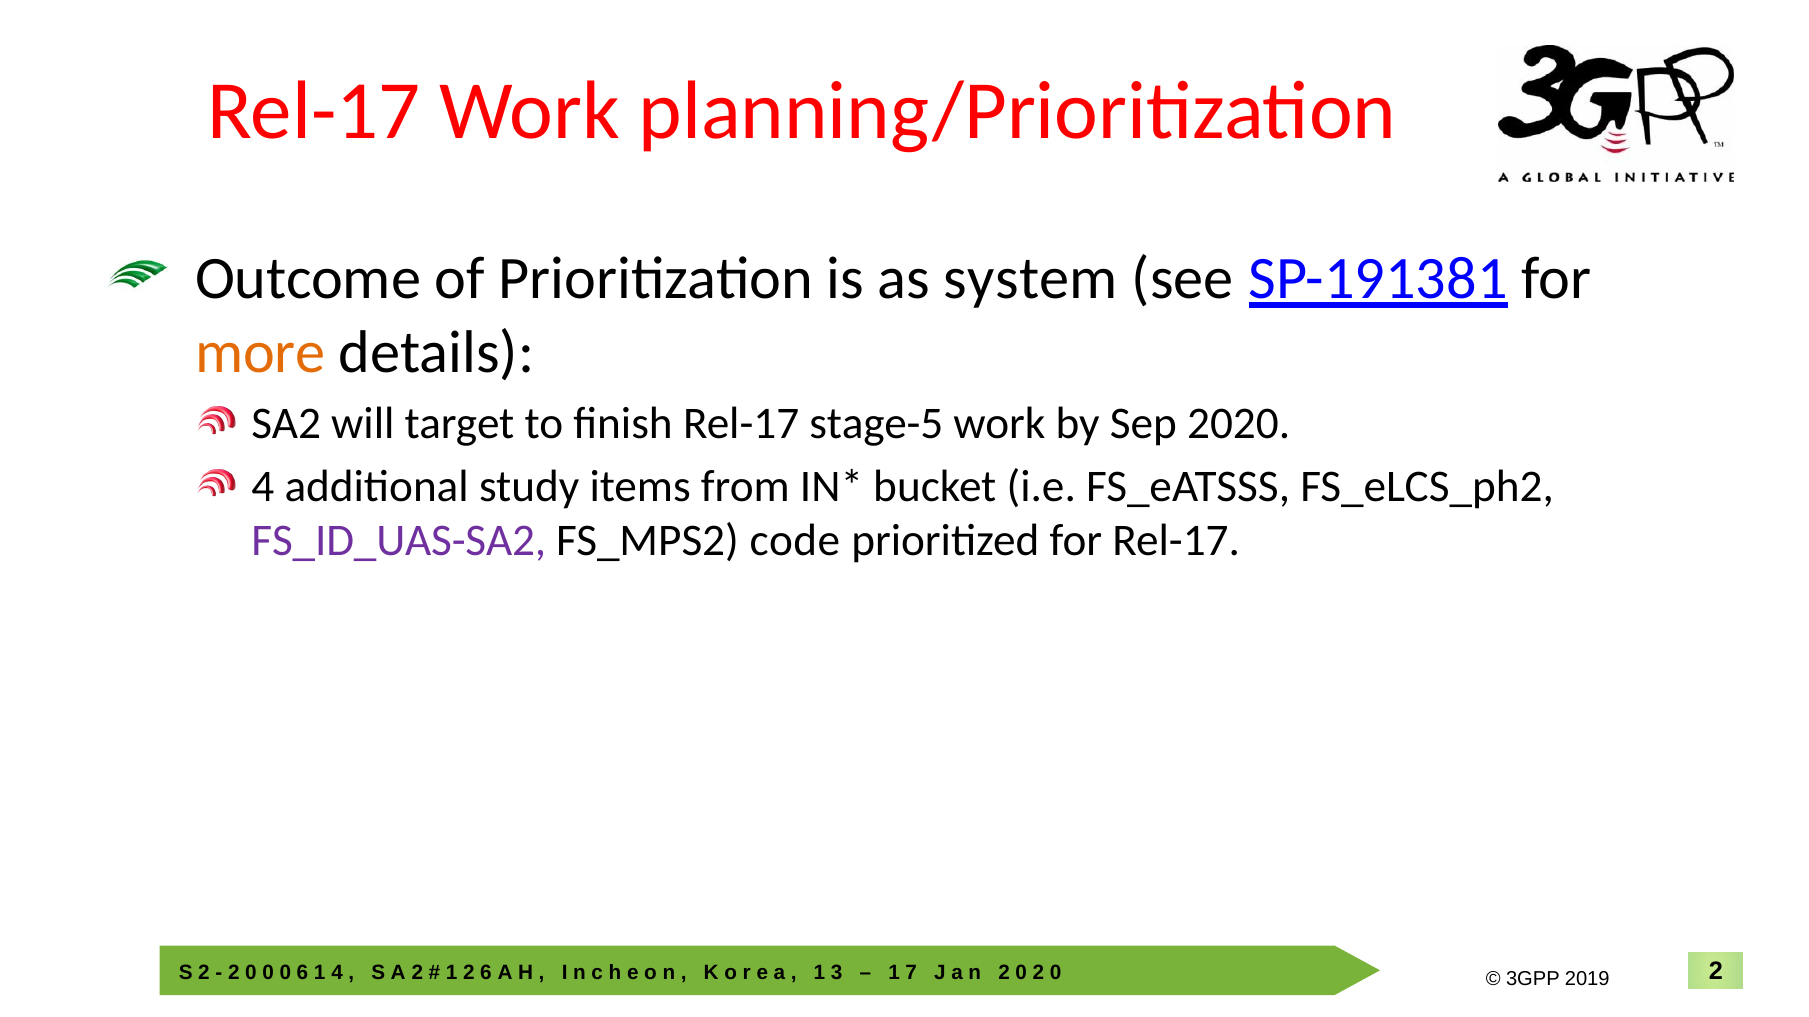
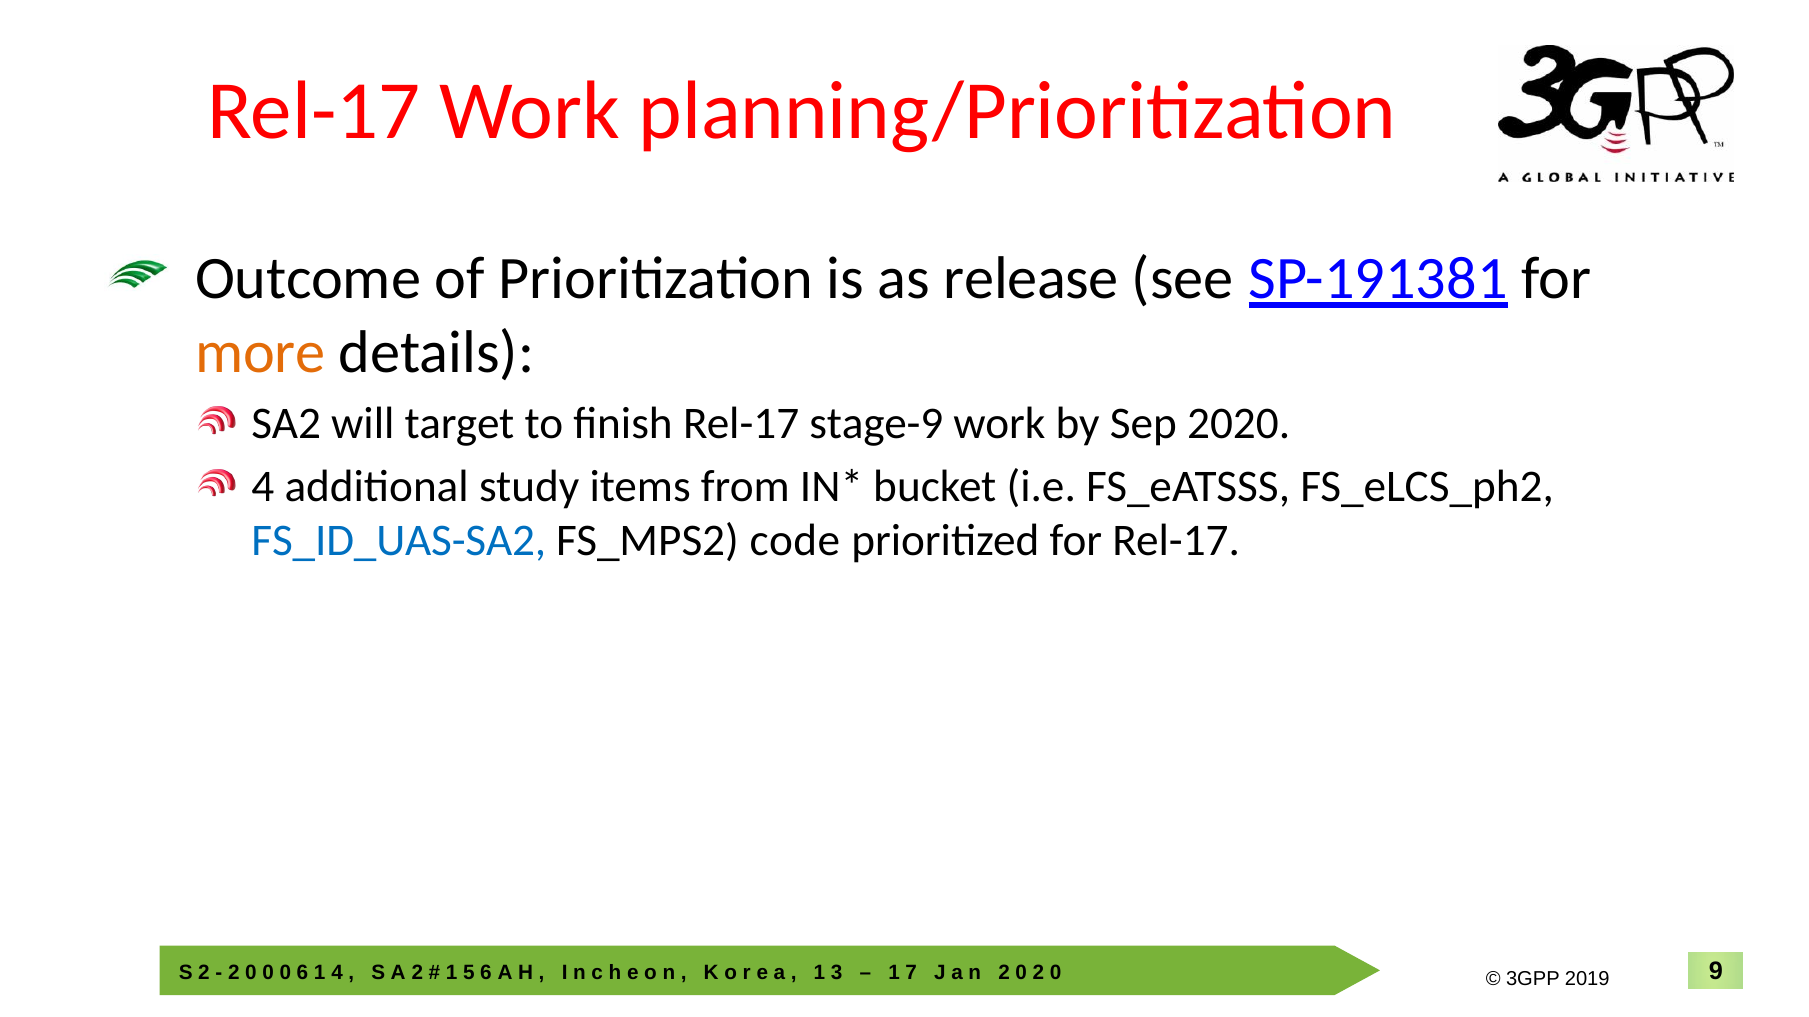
system: system -> release
stage-5: stage-5 -> stage-9
FS_ID_UAS-SA2 colour: purple -> blue
2 at (469, 973): 2 -> 5
2 at (1716, 972): 2 -> 9
